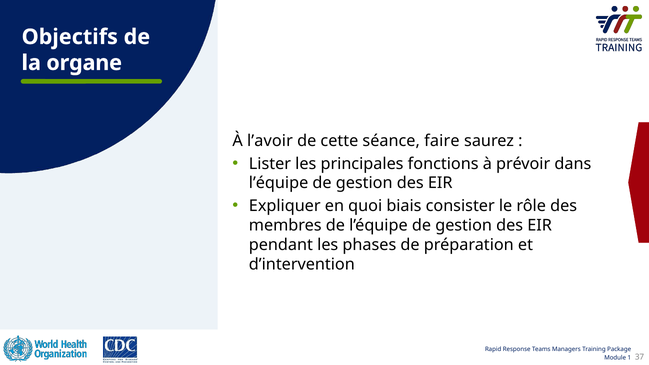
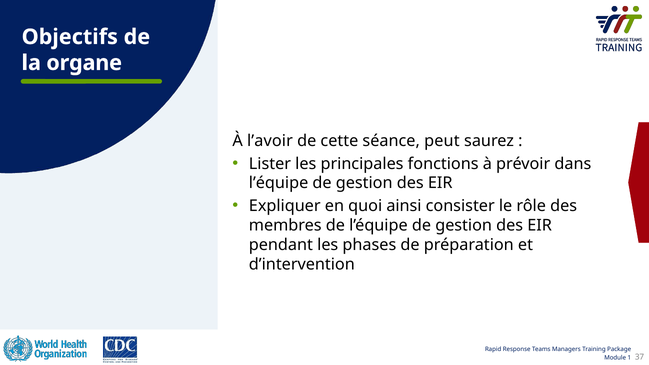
faire: faire -> peut
biais: biais -> ainsi
